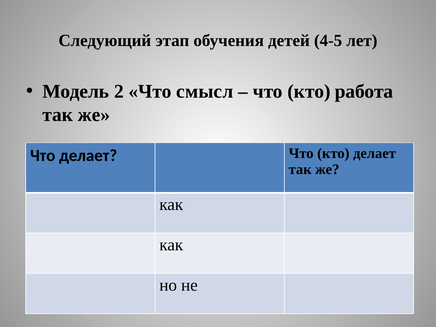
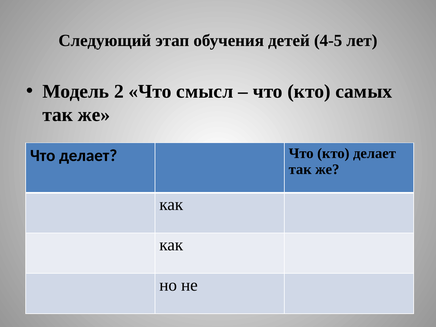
работа: работа -> самых
